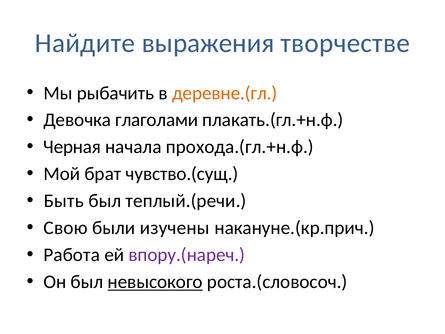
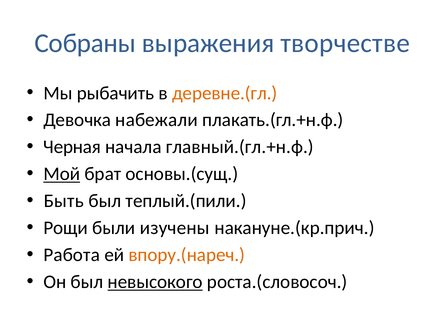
Найдите: Найдите -> Собраны
глаголами: глаголами -> набежали
прохода.(гл.+н.ф: прохода.(гл.+н.ф -> главный.(гл.+н.ф
Мой underline: none -> present
чувство.(сущ: чувство.(сущ -> основы.(сущ
теплый.(речи: теплый.(речи -> теплый.(пили
Свою: Свою -> Рощи
впору.(нареч colour: purple -> orange
